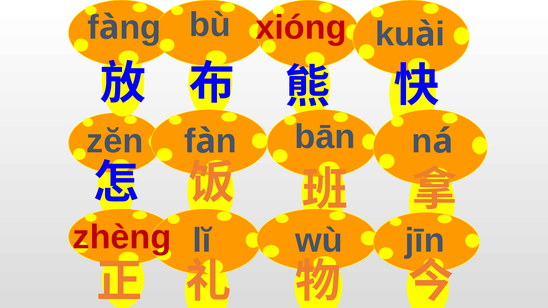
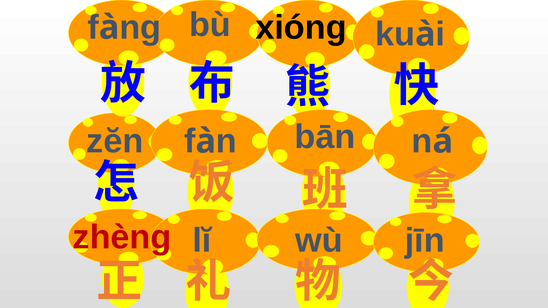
xiónɡ colour: red -> black
